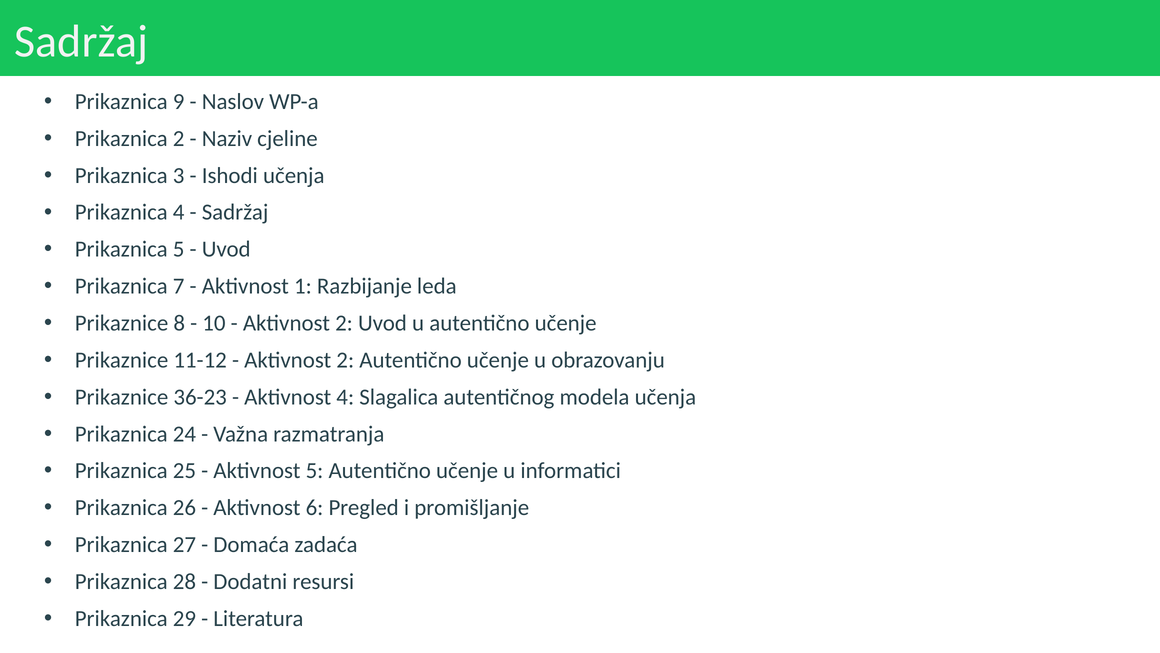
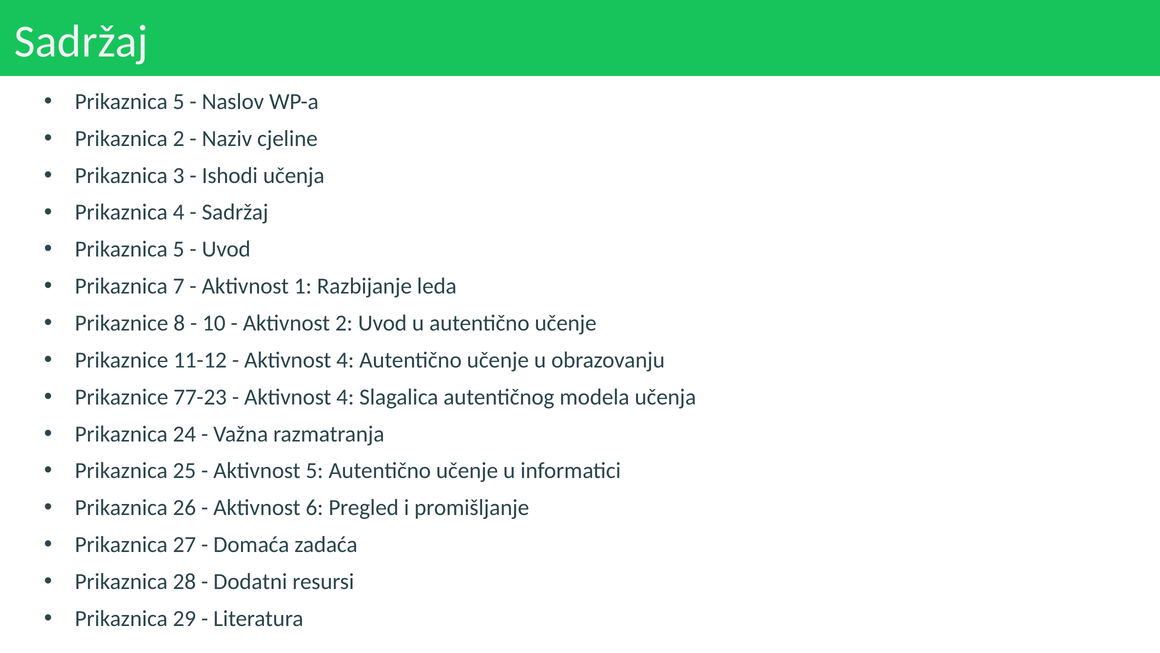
9 at (179, 102): 9 -> 5
2 at (345, 360): 2 -> 4
36-23: 36-23 -> 77-23
